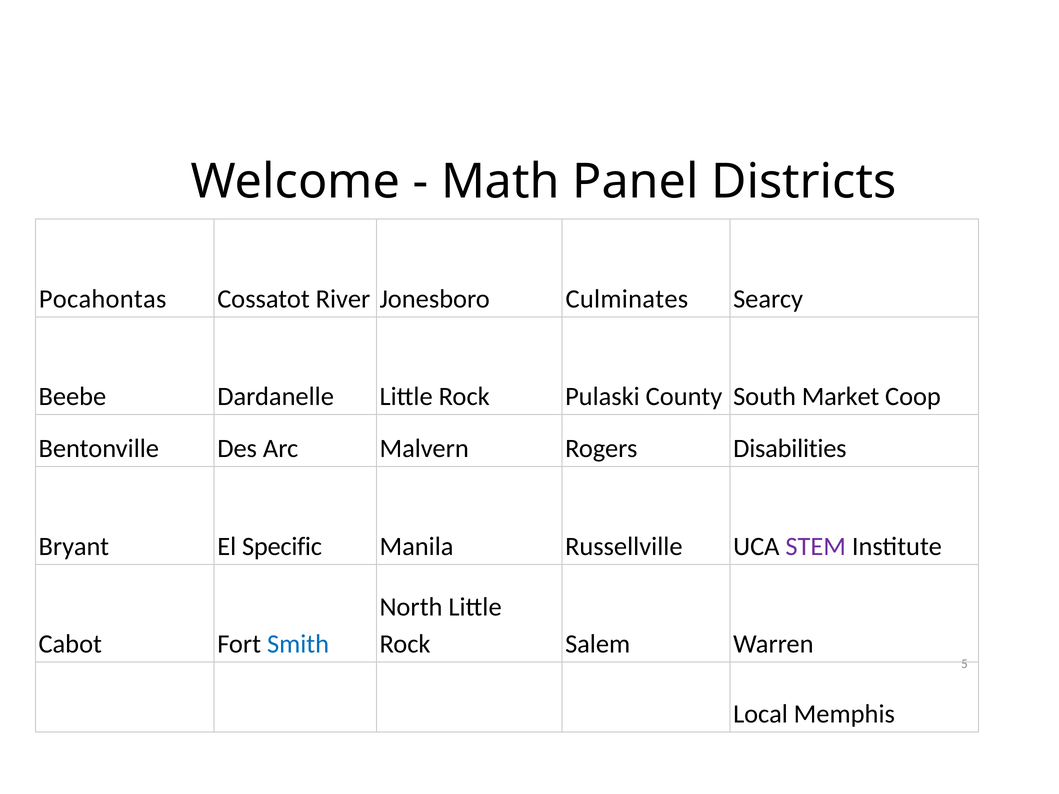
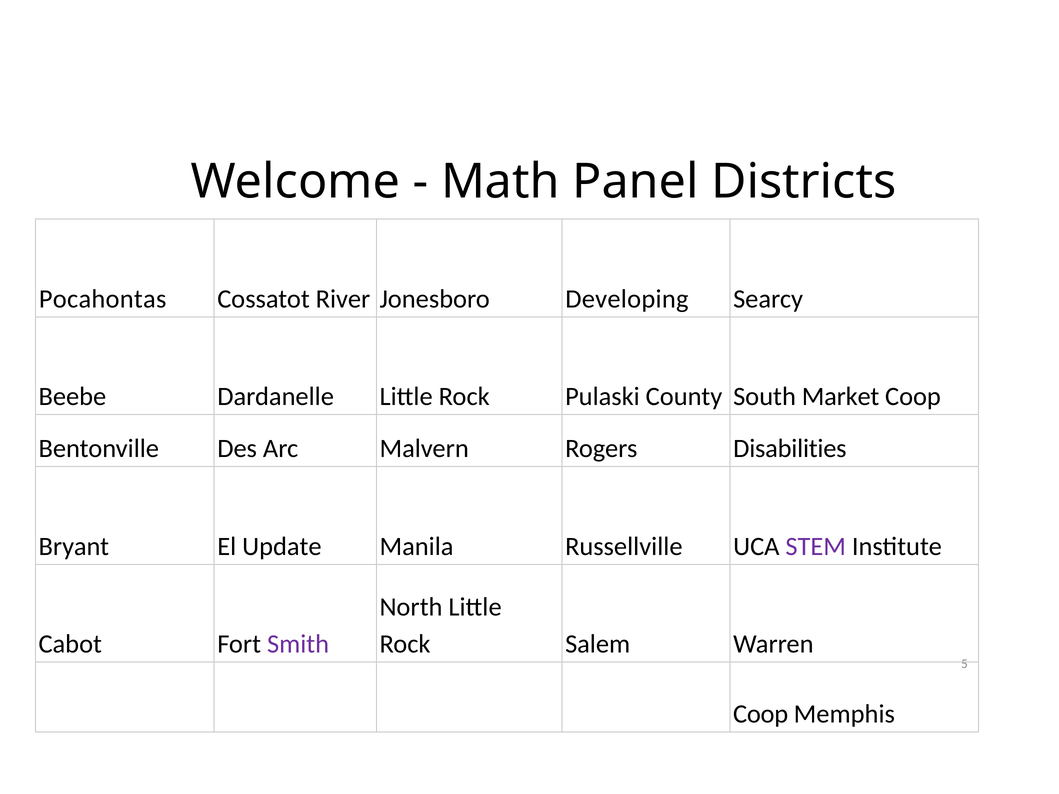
Culminates: Culminates -> Developing
Specific: Specific -> Update
Smith colour: blue -> purple
Local at (761, 714): Local -> Coop
